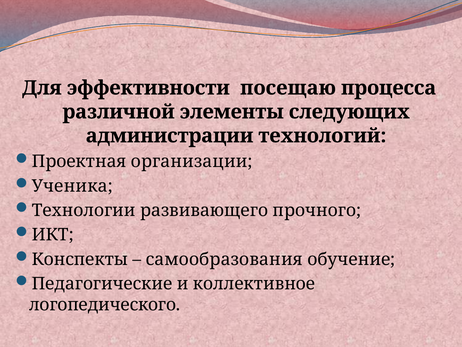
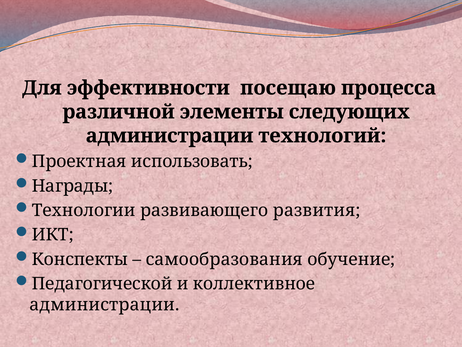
организации: организации -> использовать
Ученика: Ученика -> Награды
прочного: прочного -> развития
Педагогические: Педагогические -> Педагогической
логопедического at (105, 304): логопедического -> администрации
